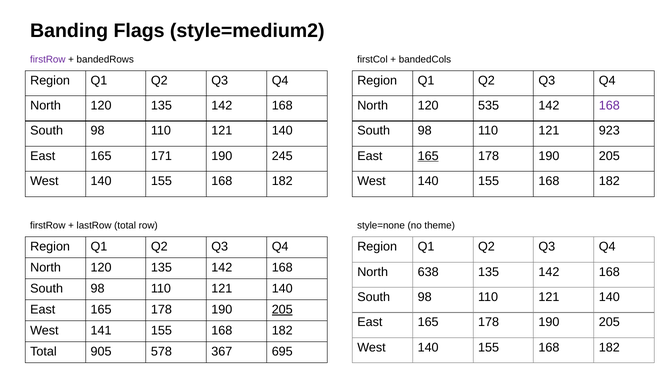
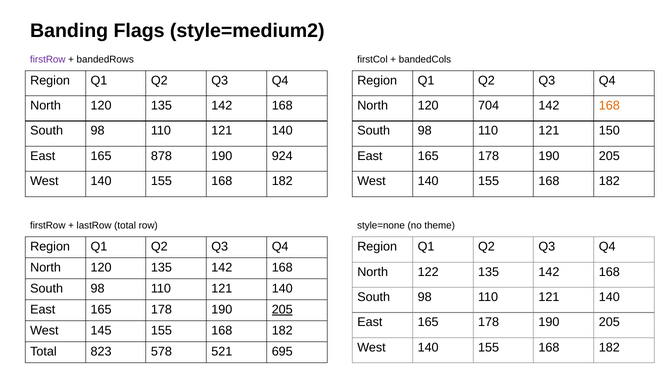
535: 535 -> 704
168 at (609, 105) colour: purple -> orange
923: 923 -> 150
171: 171 -> 878
245: 245 -> 924
165 at (428, 156) underline: present -> none
638: 638 -> 122
141: 141 -> 145
905: 905 -> 823
367: 367 -> 521
